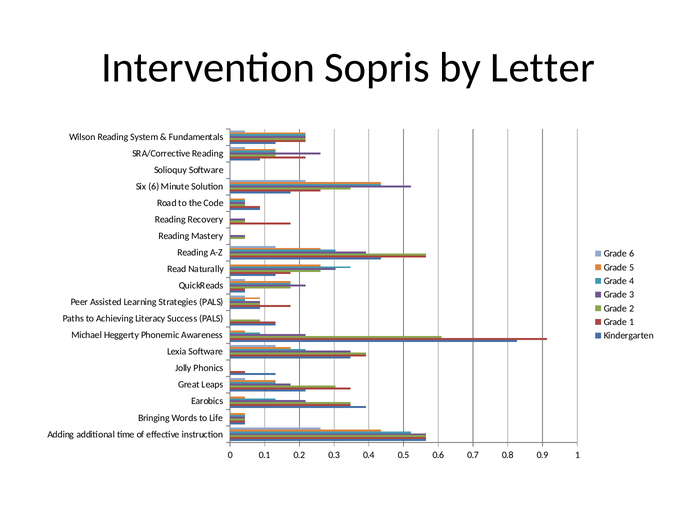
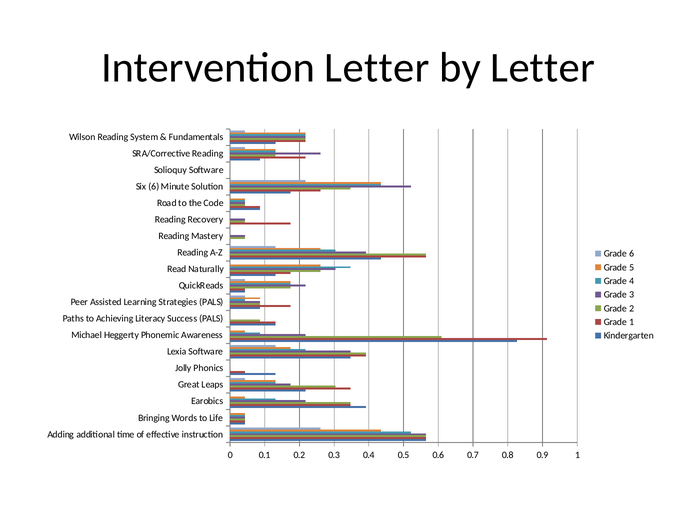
Intervention Sopris: Sopris -> Letter
